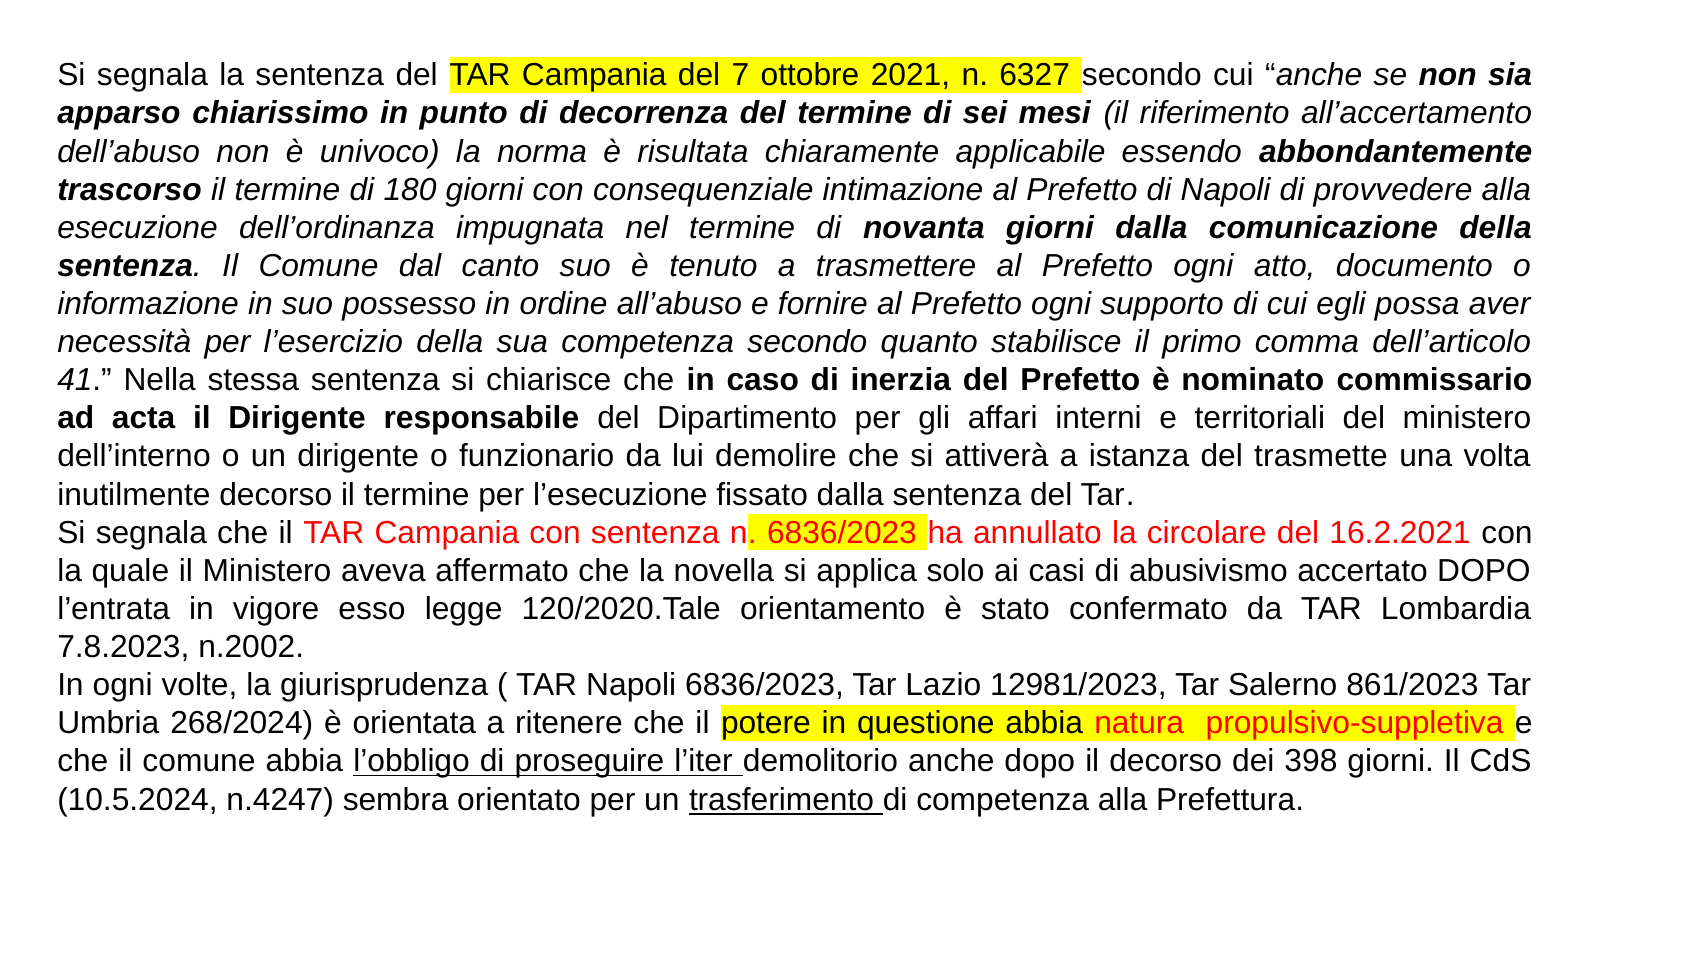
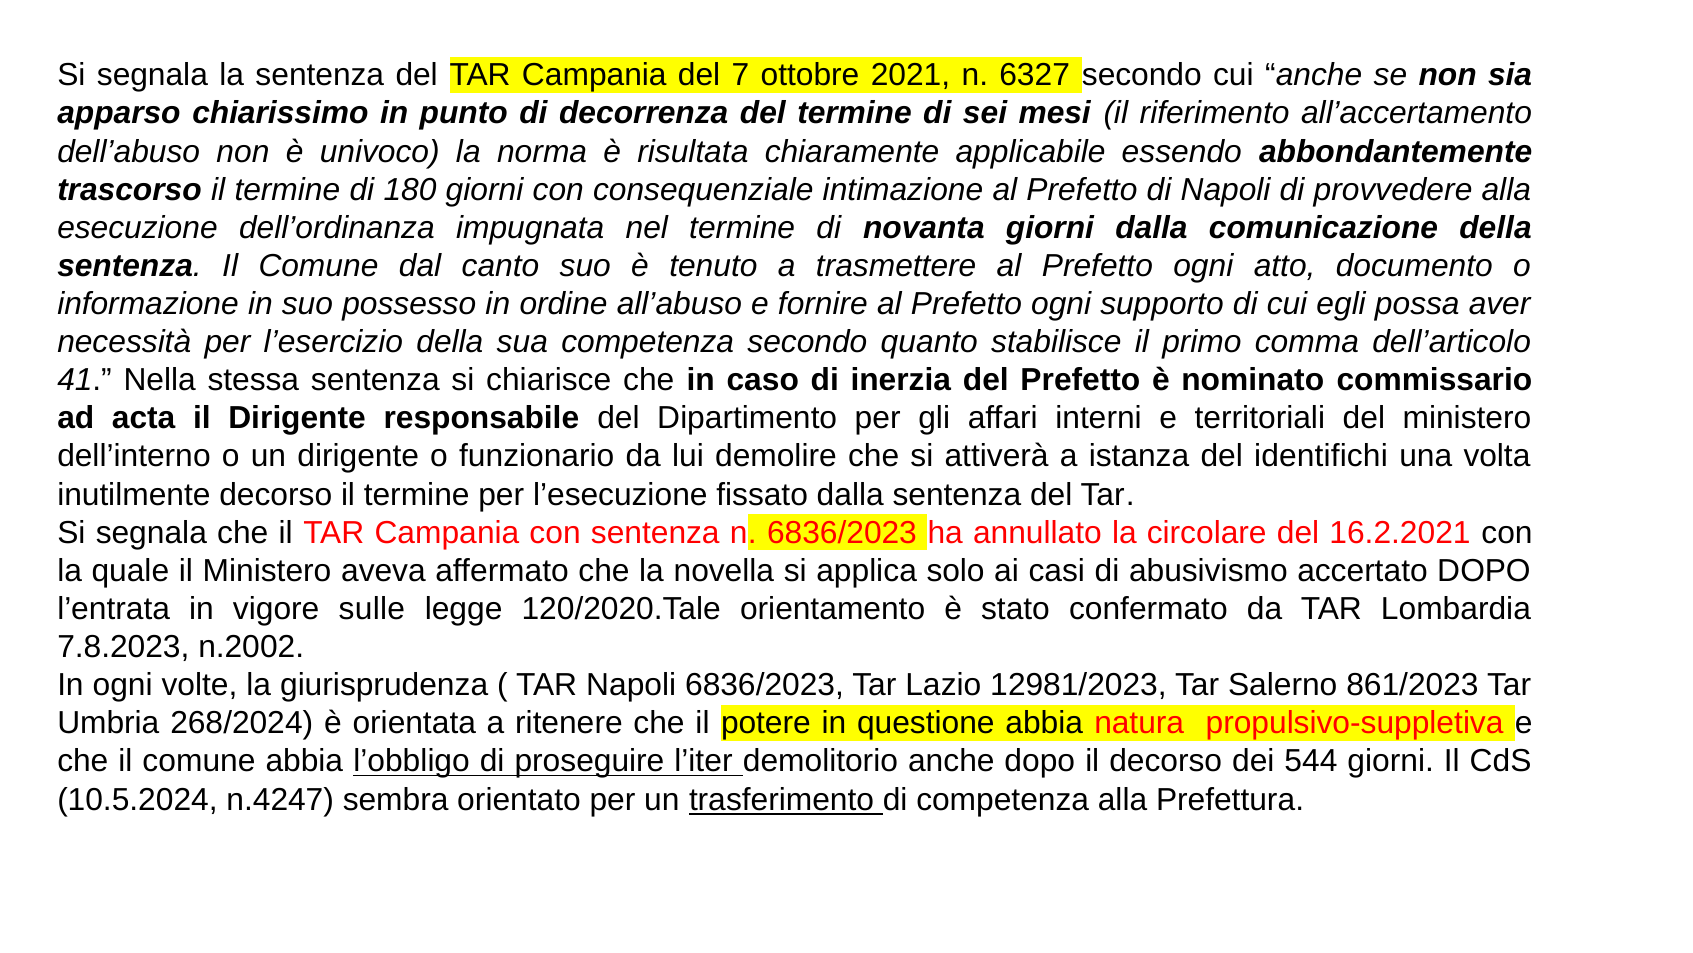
trasmette: trasmette -> identifichi
esso: esso -> sulle
398: 398 -> 544
